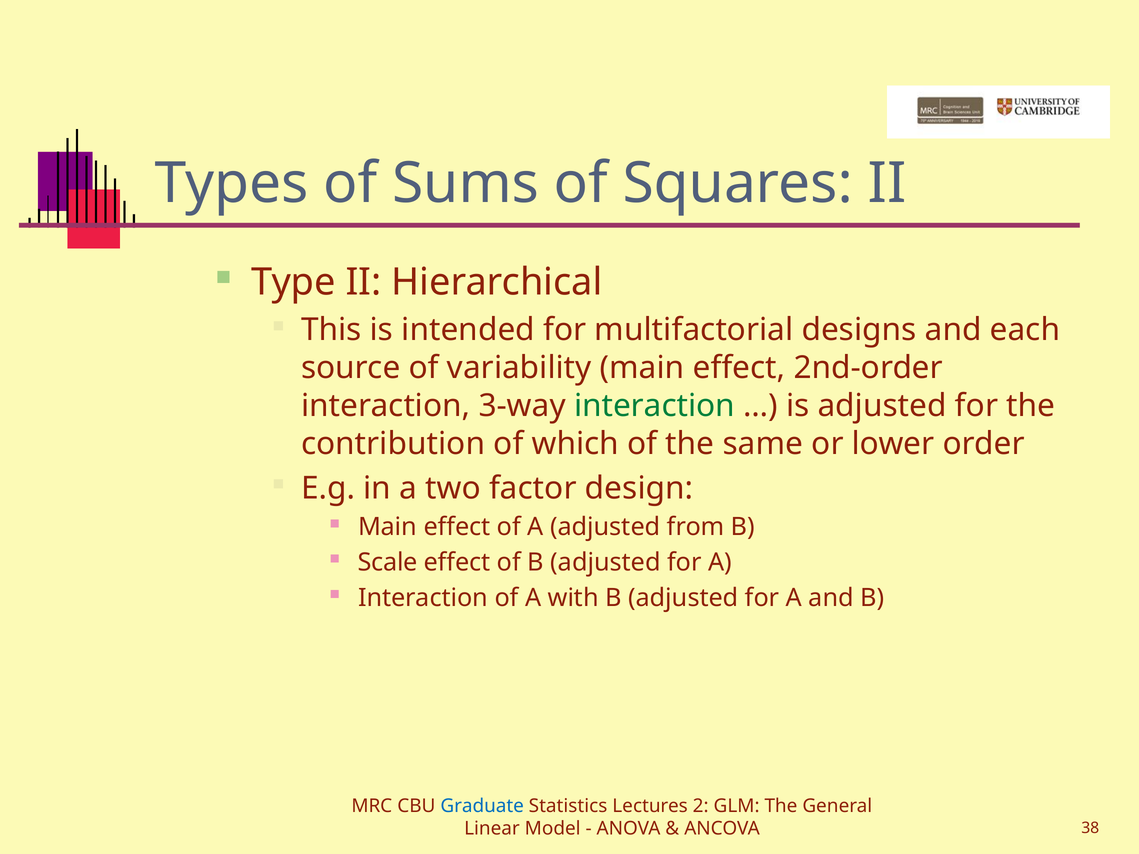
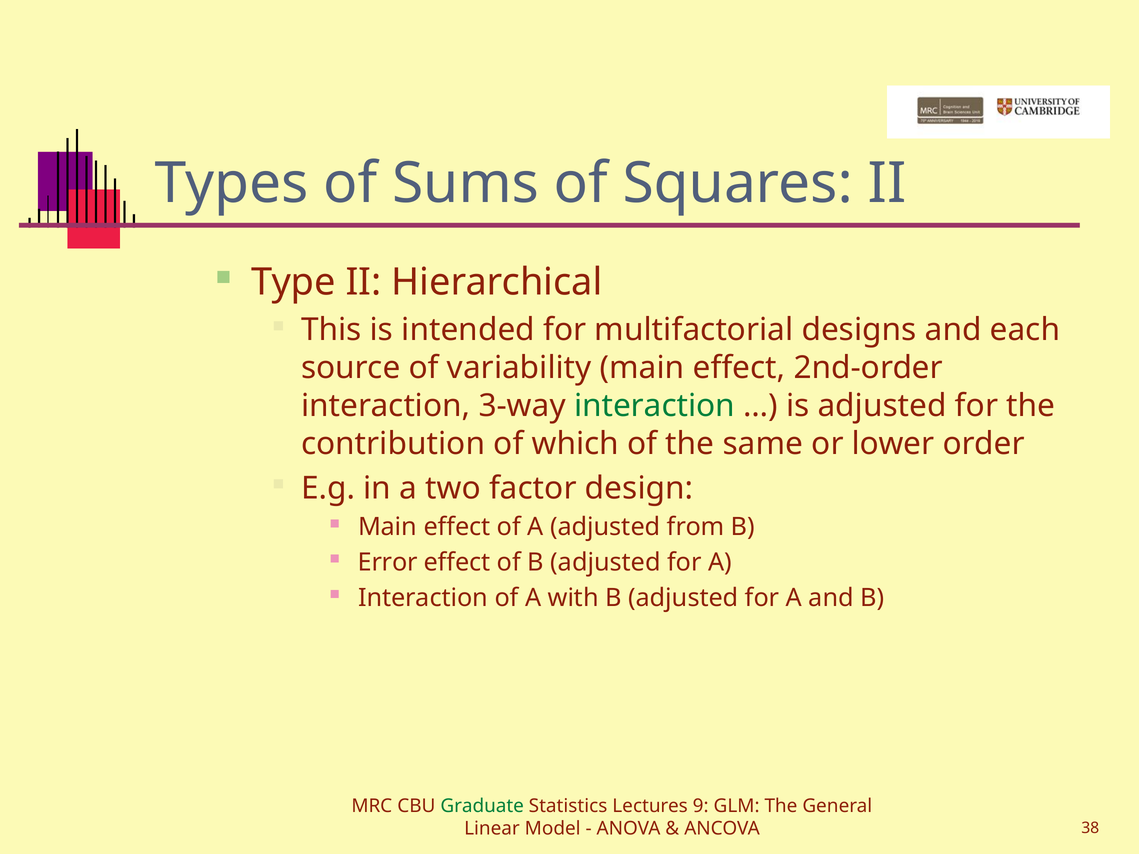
Scale: Scale -> Error
Graduate colour: blue -> green
2: 2 -> 9
